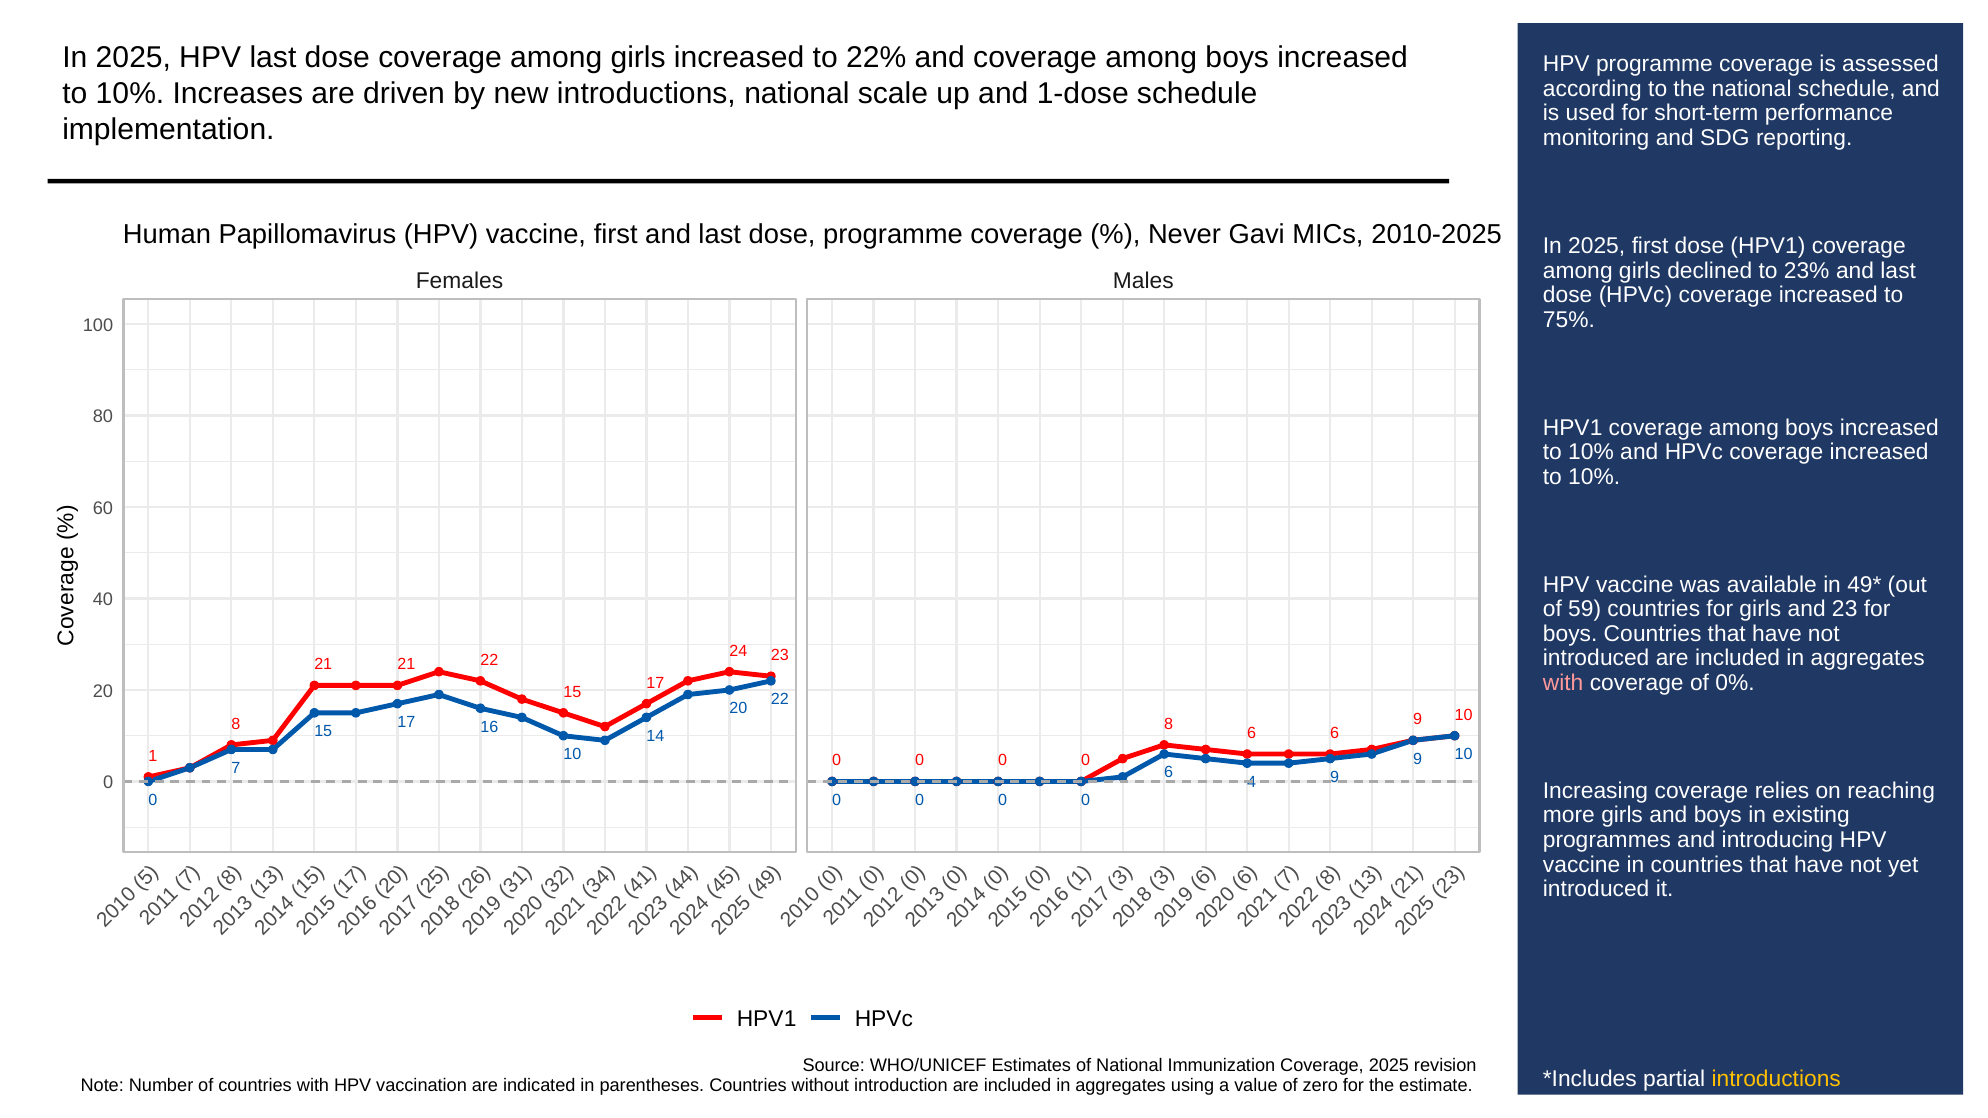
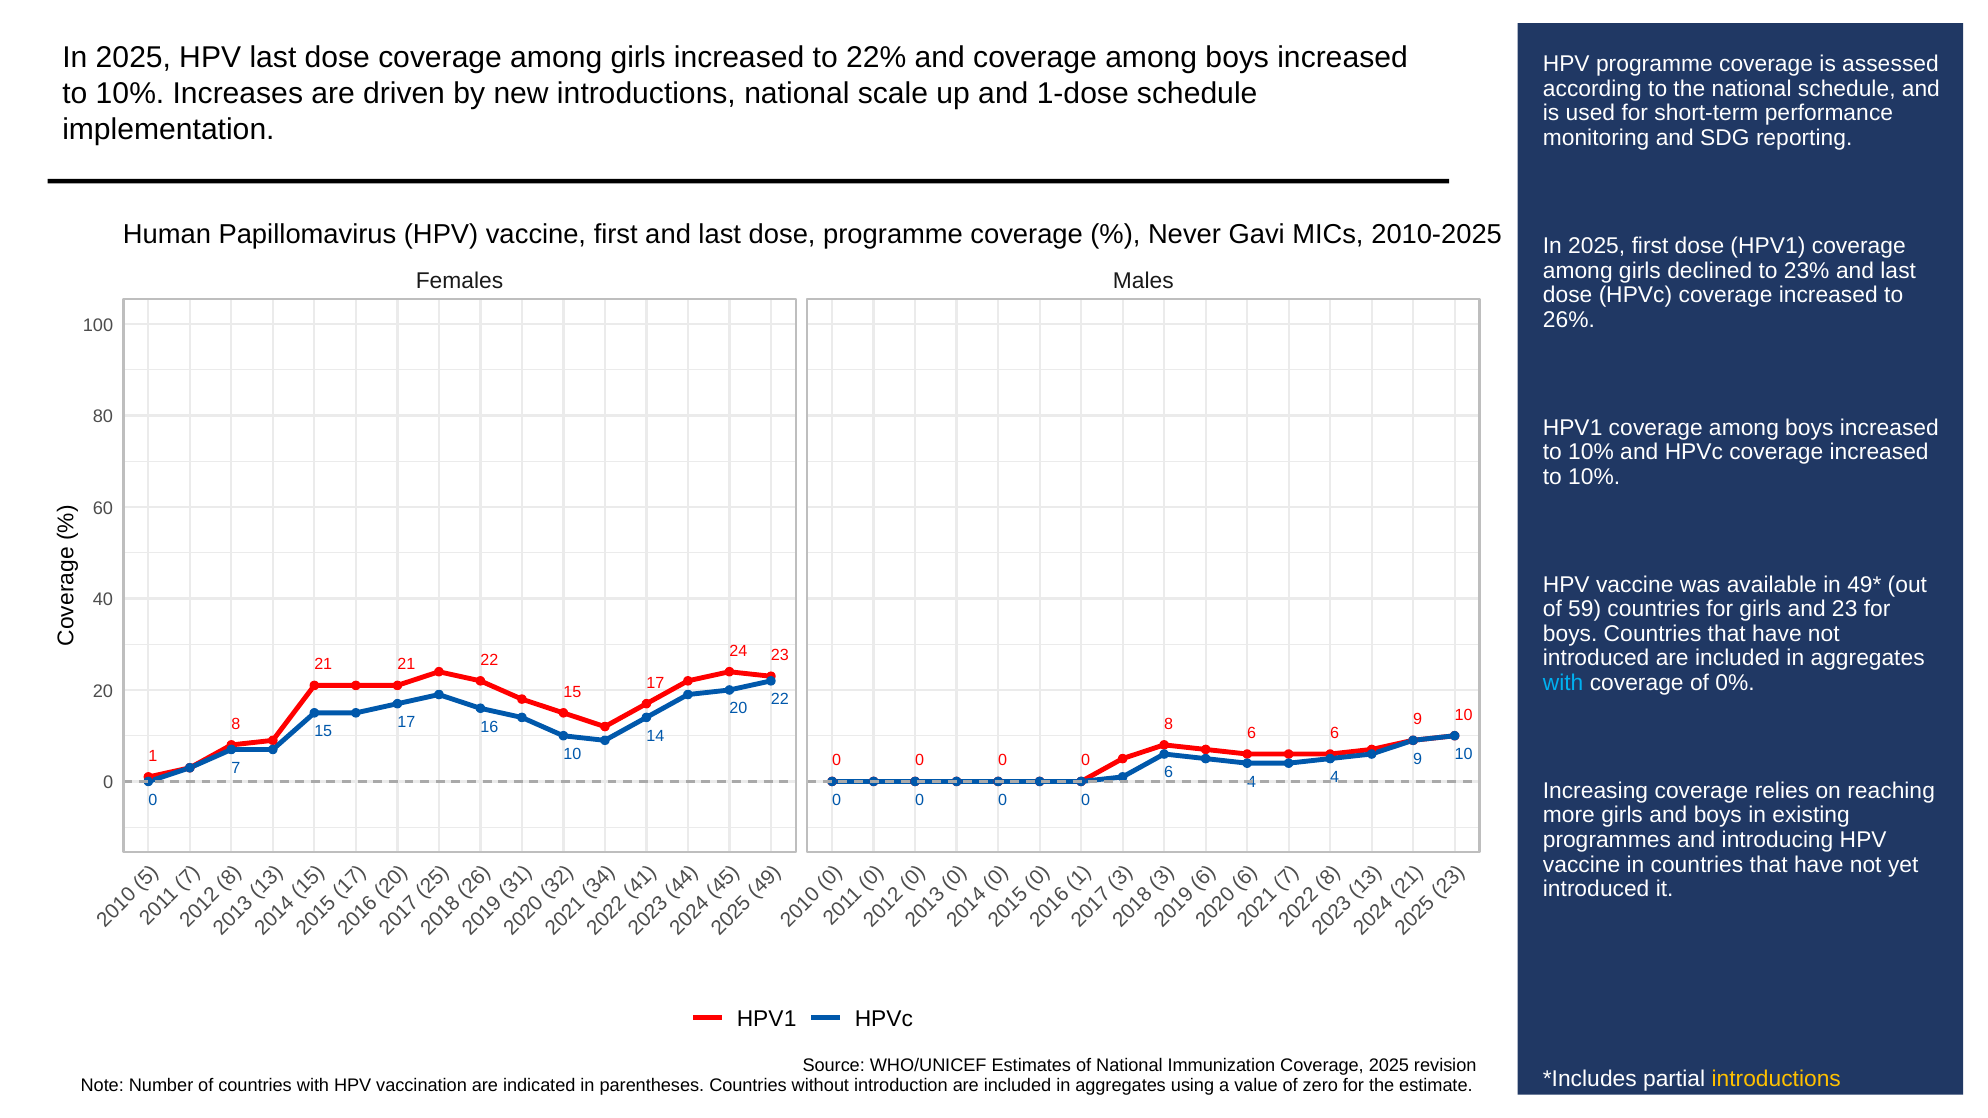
75%: 75% -> 26%
with at (1563, 683) colour: pink -> light blue
9 at (1335, 777): 9 -> 4
